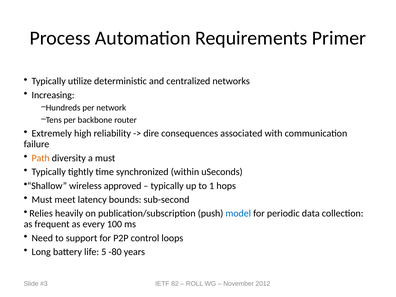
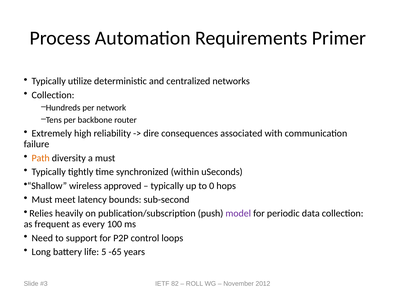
Increasing at (53, 95): Increasing -> Collection
1: 1 -> 0
model colour: blue -> purple
-80: -80 -> -65
